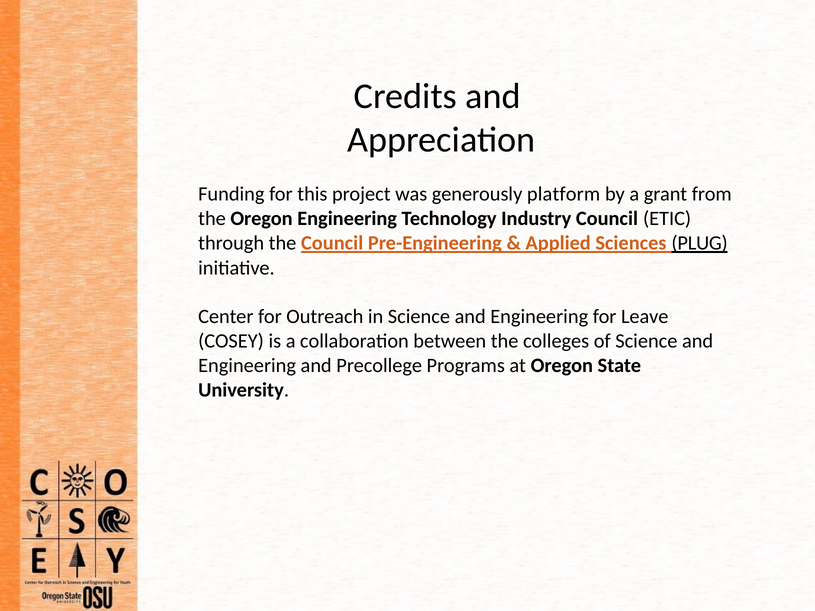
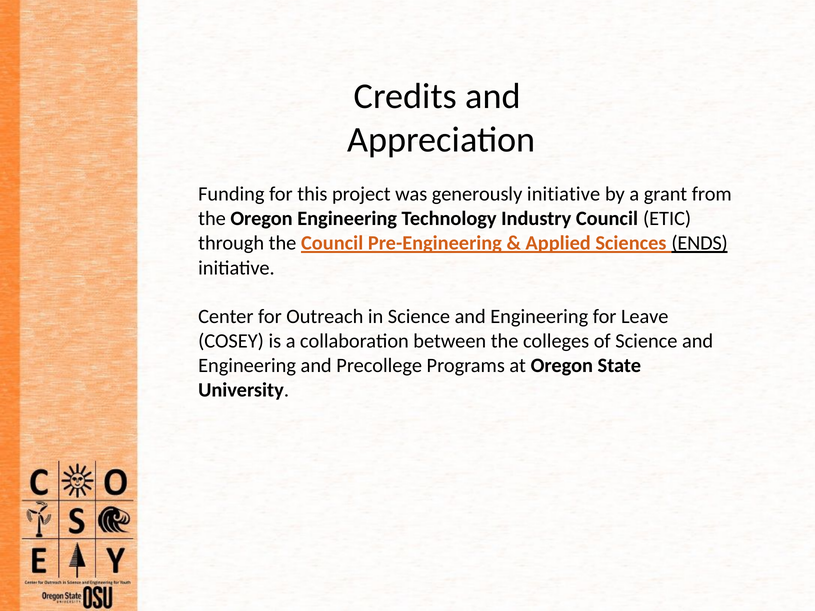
generously platform: platform -> initiative
PLUG: PLUG -> ENDS
